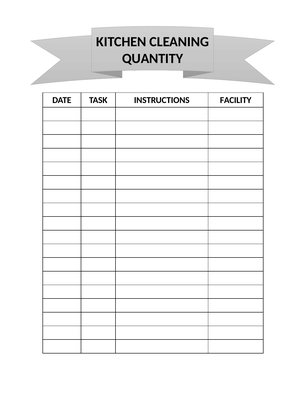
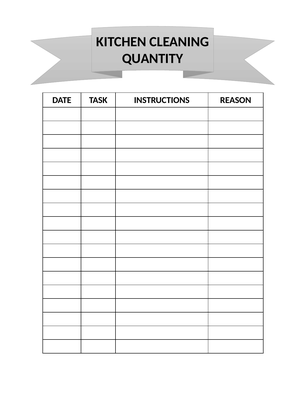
FACILITY: FACILITY -> REASON
